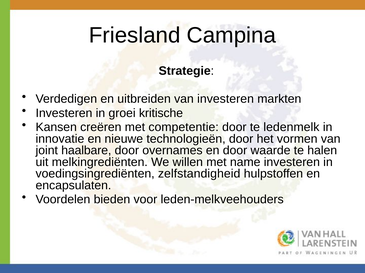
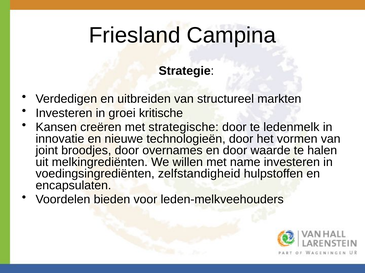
van investeren: investeren -> structureel
competentie: competentie -> strategische
haalbare: haalbare -> broodjes
